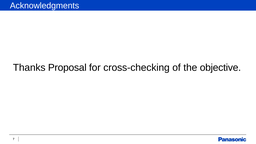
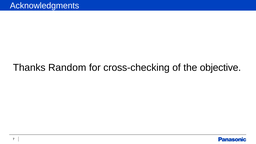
Proposal: Proposal -> Random
